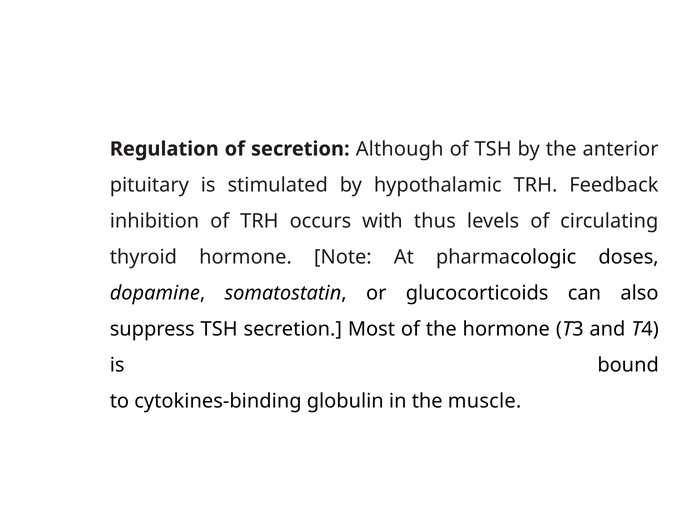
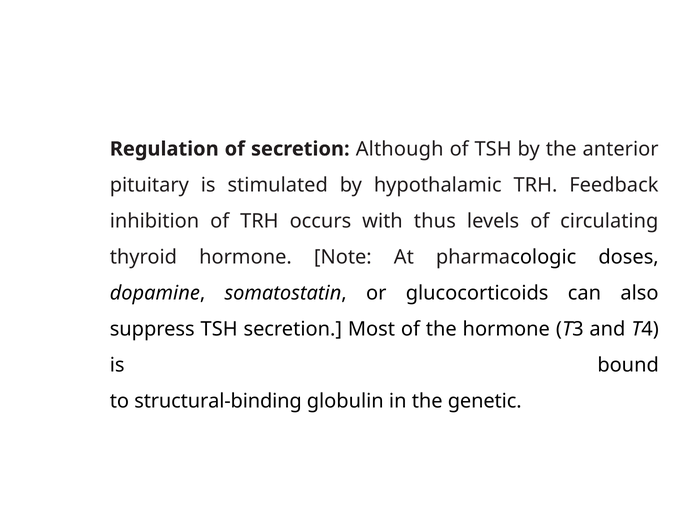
cytokines-binding: cytokines-binding -> structural-binding
muscle: muscle -> genetic
